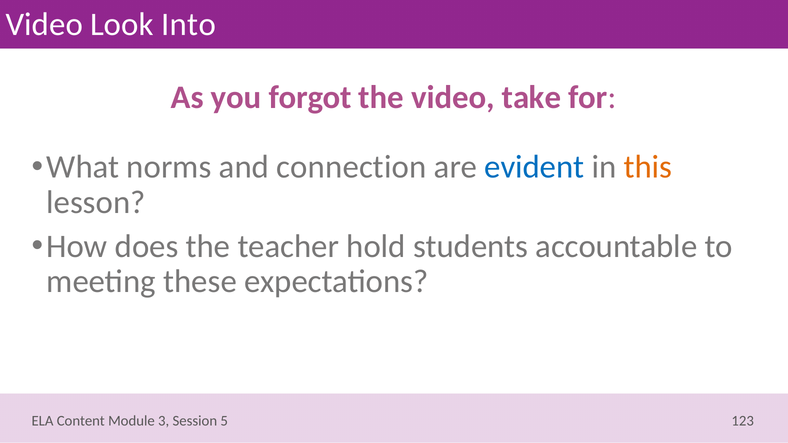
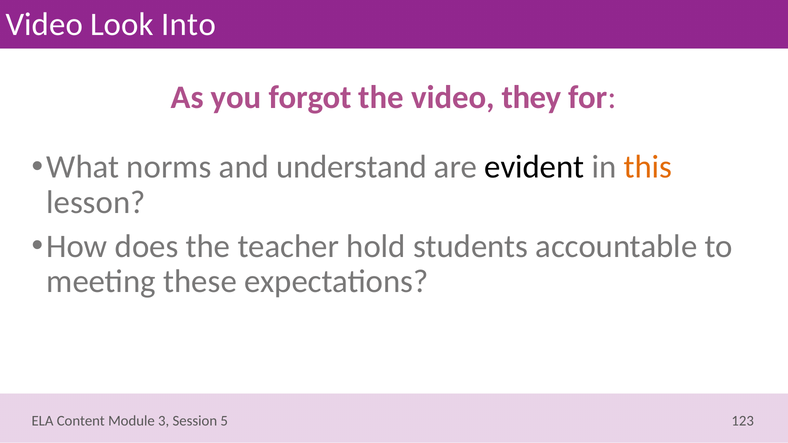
take: take -> they
connection: connection -> understand
evident colour: blue -> black
